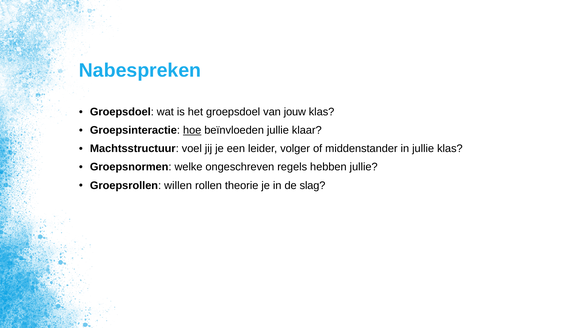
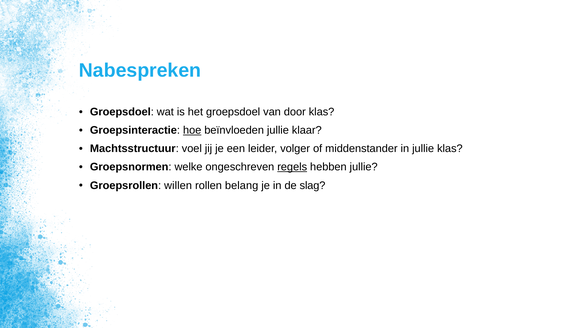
jouw: jouw -> door
regels underline: none -> present
theorie: theorie -> belang
